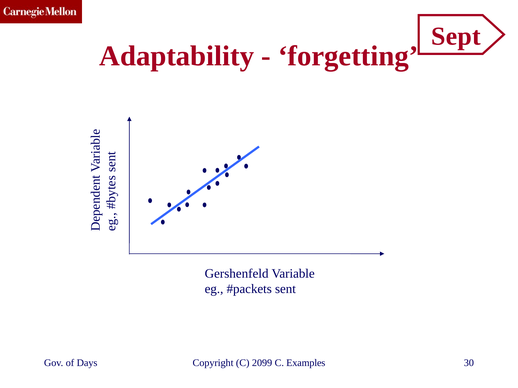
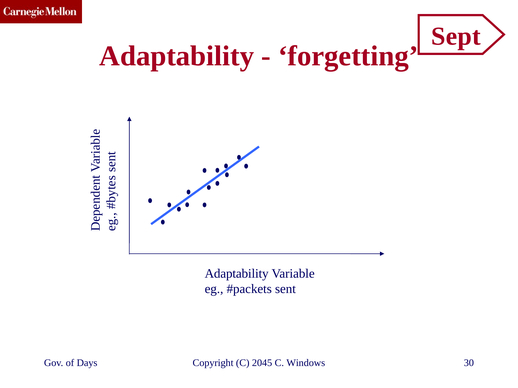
Gershenfeld at (237, 274): Gershenfeld -> Adaptability
2099: 2099 -> 2045
Examples: Examples -> Windows
